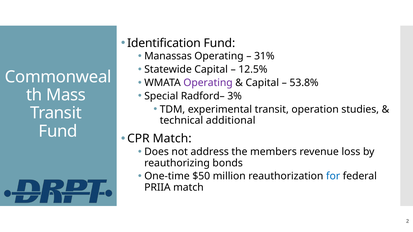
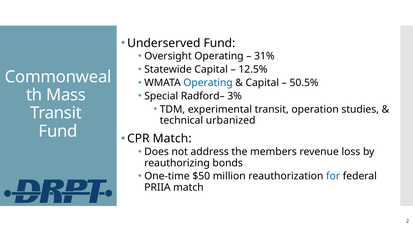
Identification: Identification -> Underserved
Manassas: Manassas -> Oversight
Operating at (208, 83) colour: purple -> blue
53.8%: 53.8% -> 50.5%
additional: additional -> urbanized
